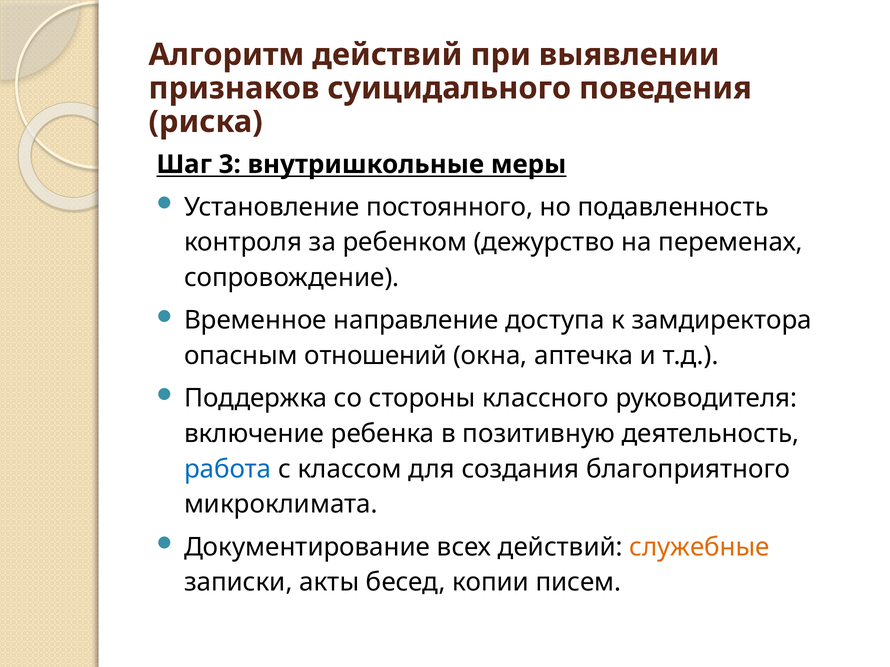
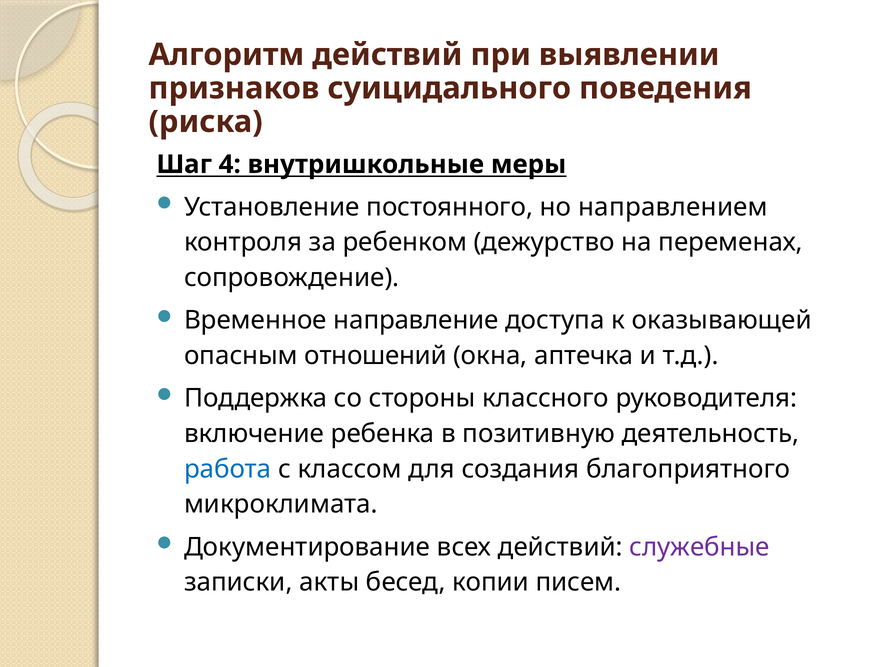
3: 3 -> 4
подавленность: подавленность -> направлением
замдиректора: замдиректора -> оказывающей
служебные colour: orange -> purple
